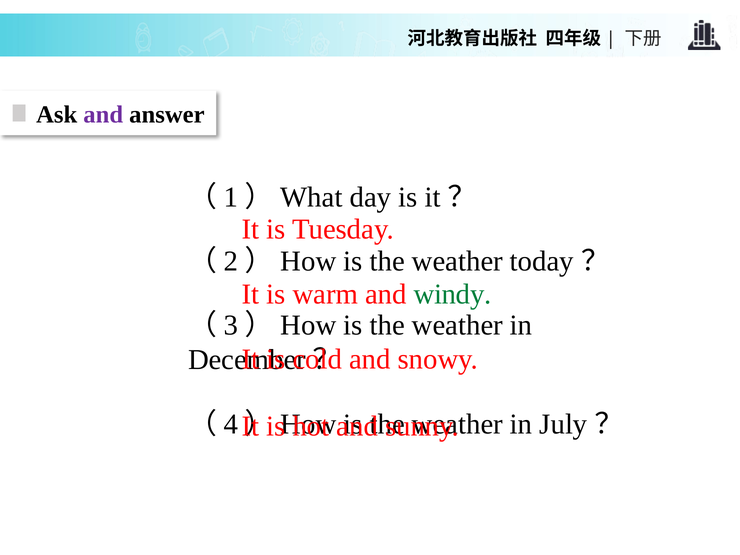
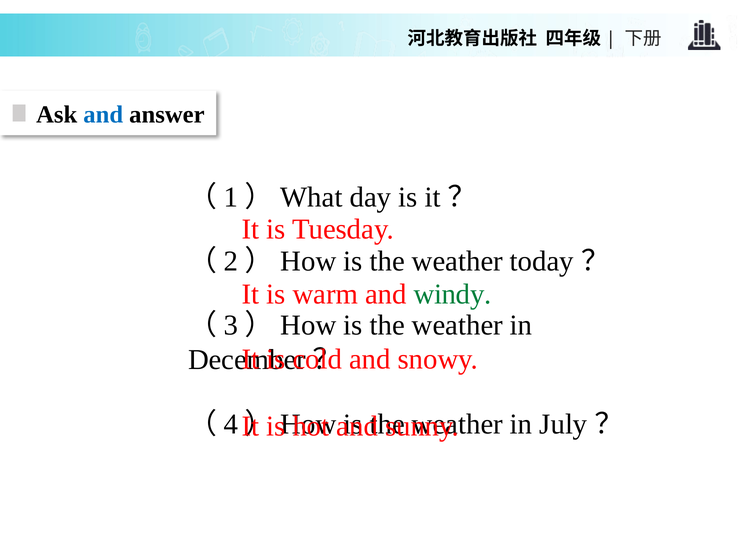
and at (103, 115) colour: purple -> blue
